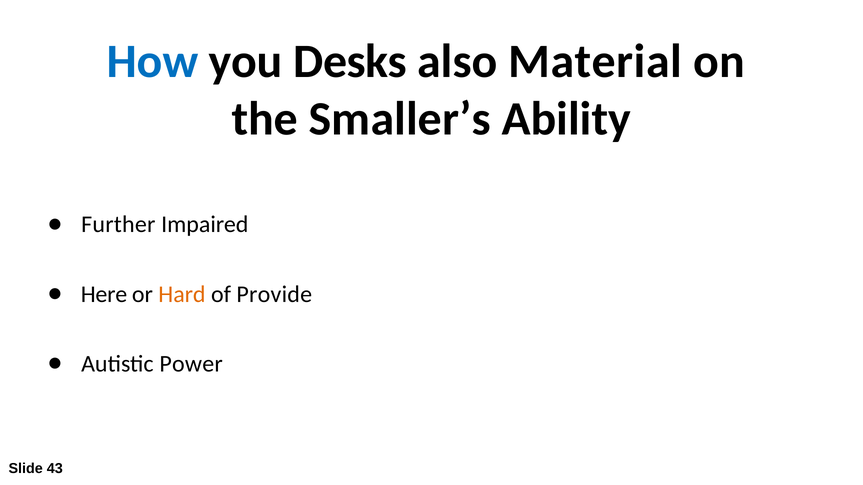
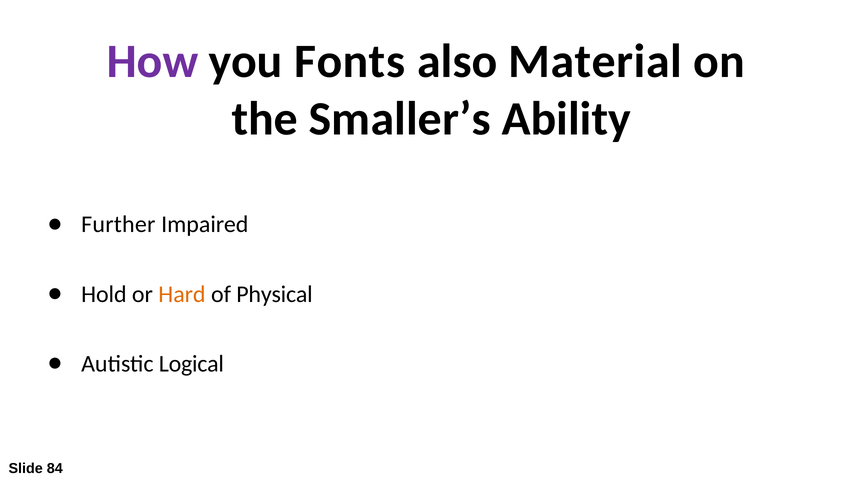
How colour: blue -> purple
Desks: Desks -> Fonts
Here: Here -> Hold
Provide: Provide -> Physical
Power: Power -> Logical
43: 43 -> 84
